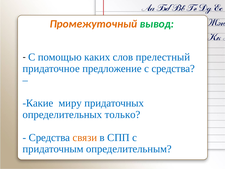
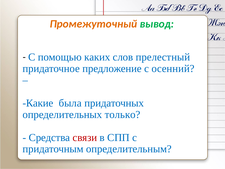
с средства: средства -> осенний
миру: миру -> была
связи colour: orange -> red
